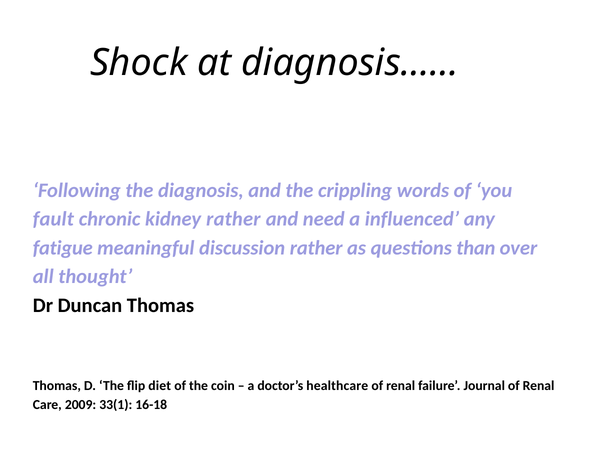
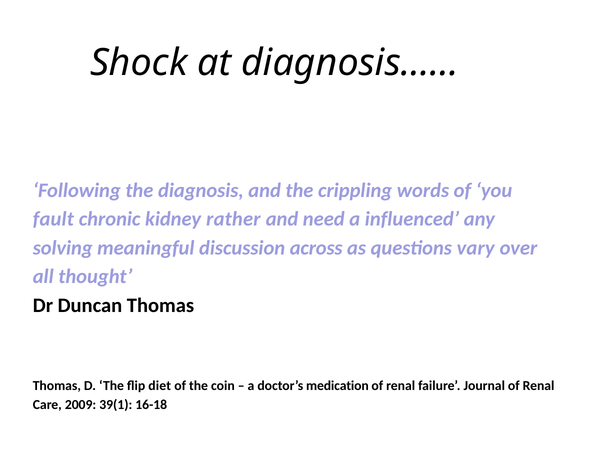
fatigue: fatigue -> solving
discussion rather: rather -> across
than: than -> vary
healthcare: healthcare -> medication
33(1: 33(1 -> 39(1
